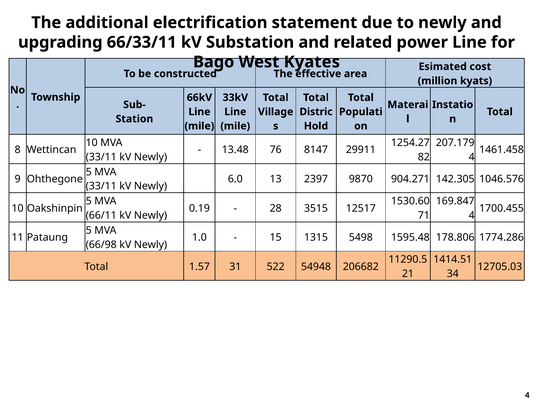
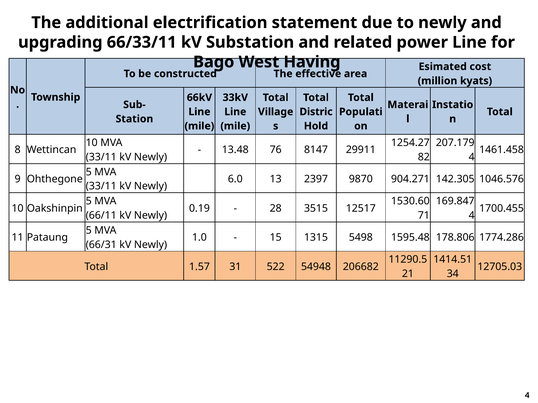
Kyates: Kyates -> Having
66/98: 66/98 -> 66/31
